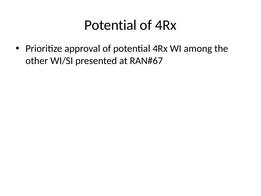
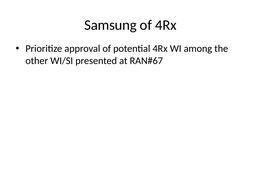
Potential at (110, 25): Potential -> Samsung
